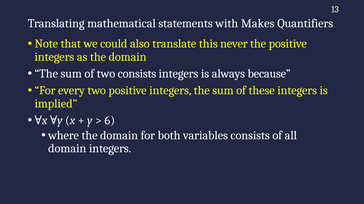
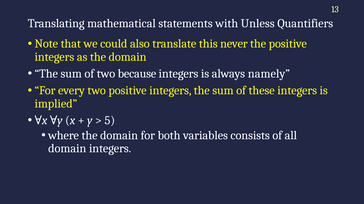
Makes: Makes -> Unless
two consists: consists -> because
because: because -> namely
6: 6 -> 5
